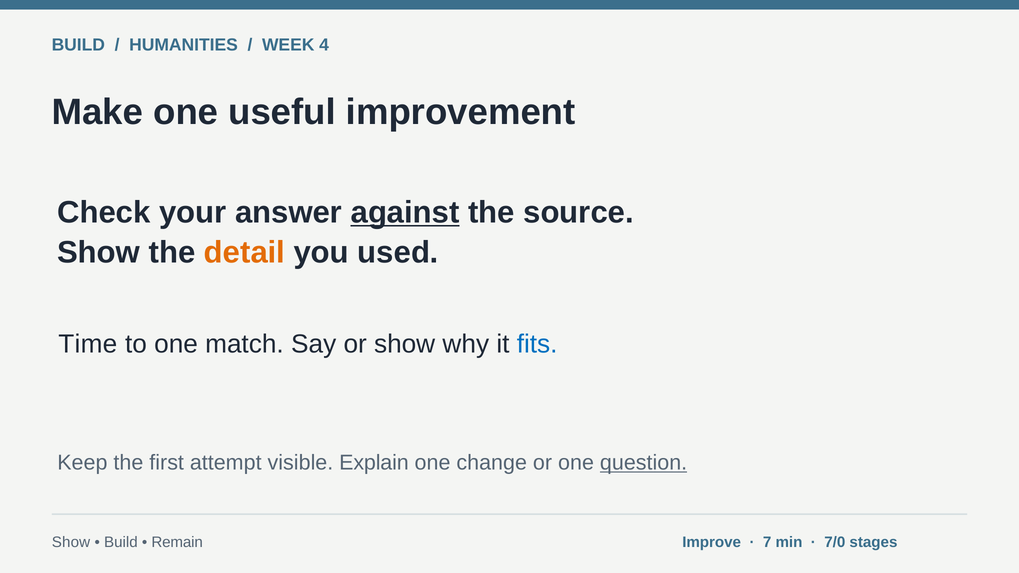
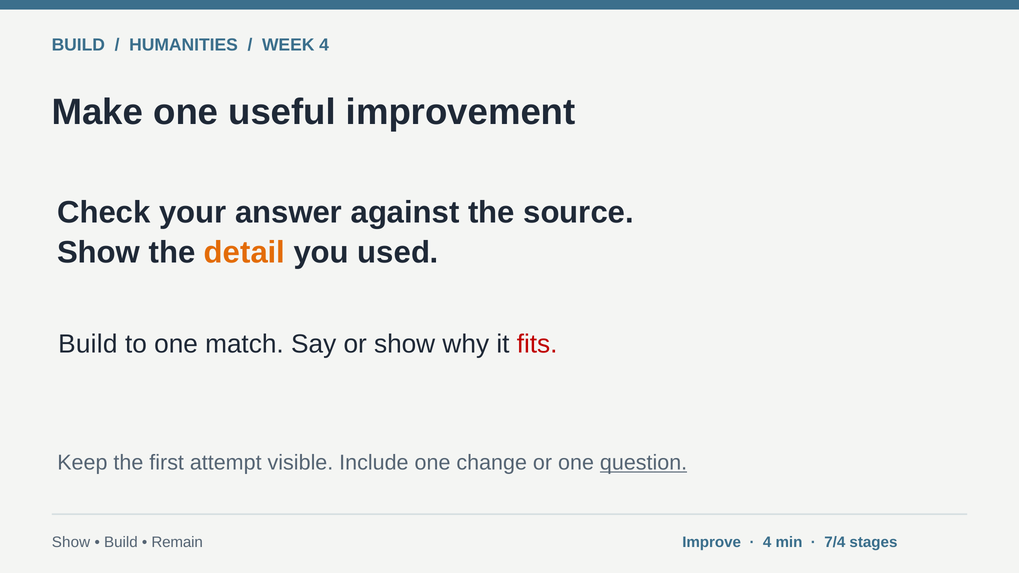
against underline: present -> none
Time at (88, 344): Time -> Build
fits colour: blue -> red
Explain: Explain -> Include
7 at (767, 543): 7 -> 4
7/0: 7/0 -> 7/4
